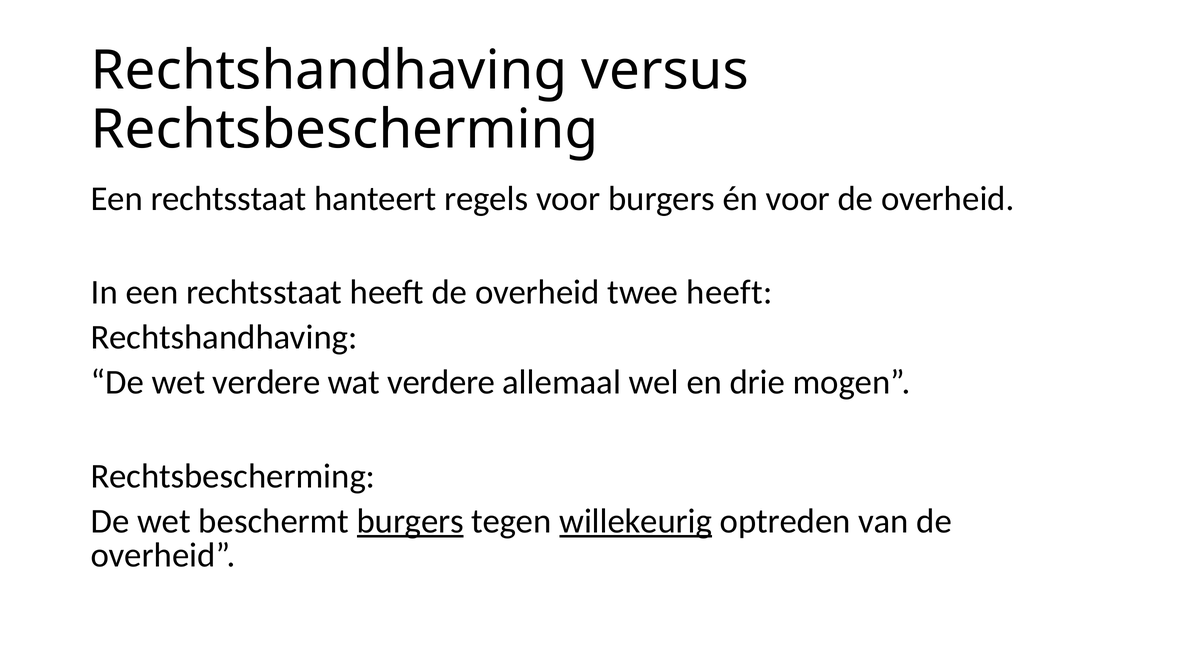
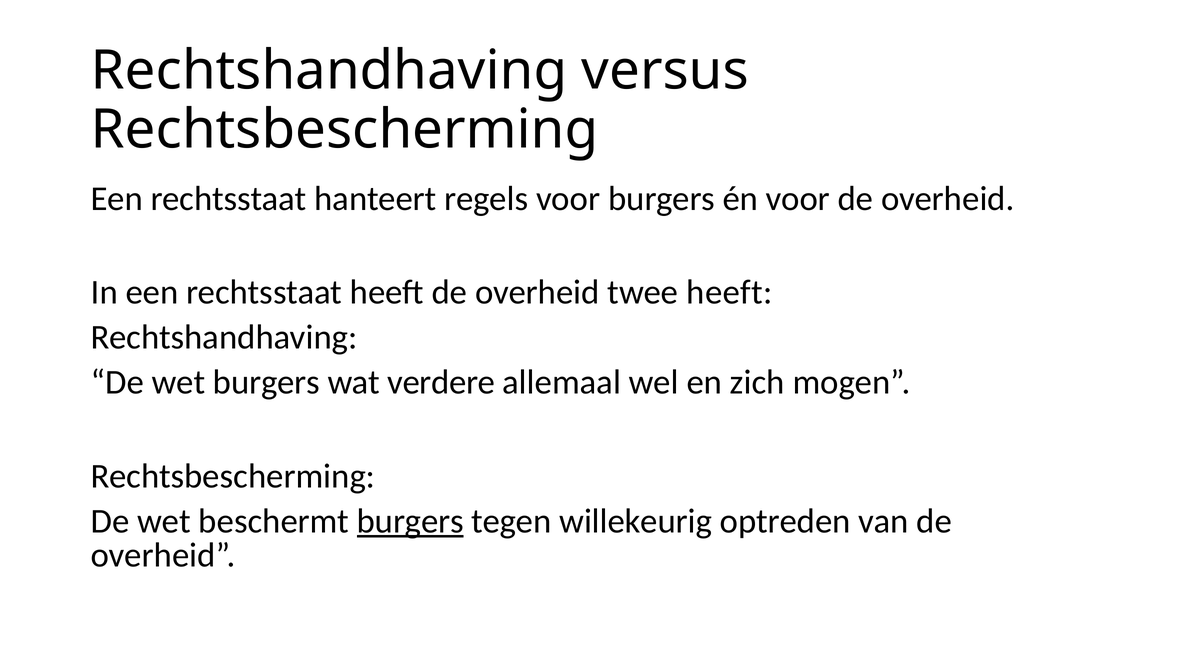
wet verdere: verdere -> burgers
drie: drie -> zich
willekeurig underline: present -> none
